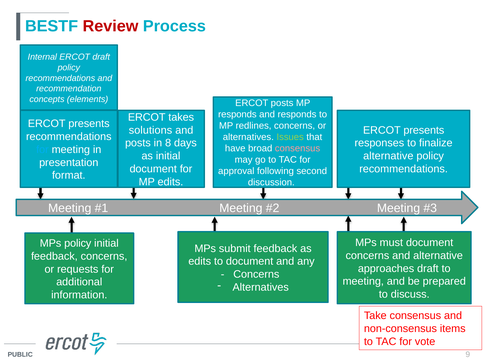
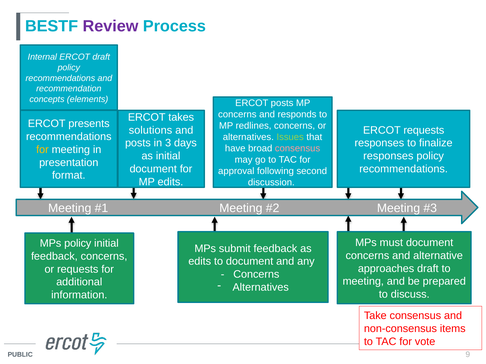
Review colour: red -> purple
responds at (237, 115): responds -> concerns
presents at (424, 130): presents -> requests
8: 8 -> 3
for at (42, 150) colour: light blue -> yellow
alternative at (388, 156): alternative -> responses
